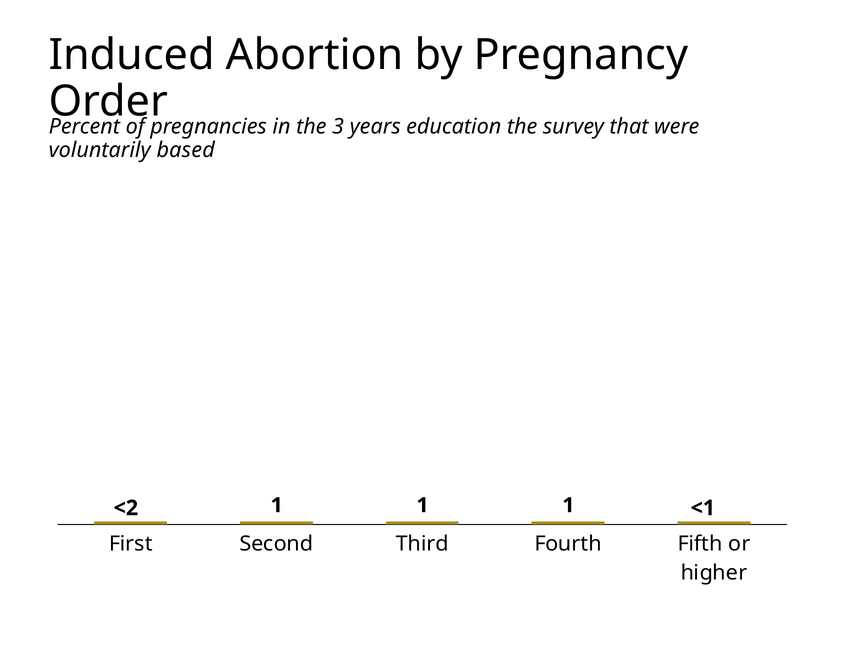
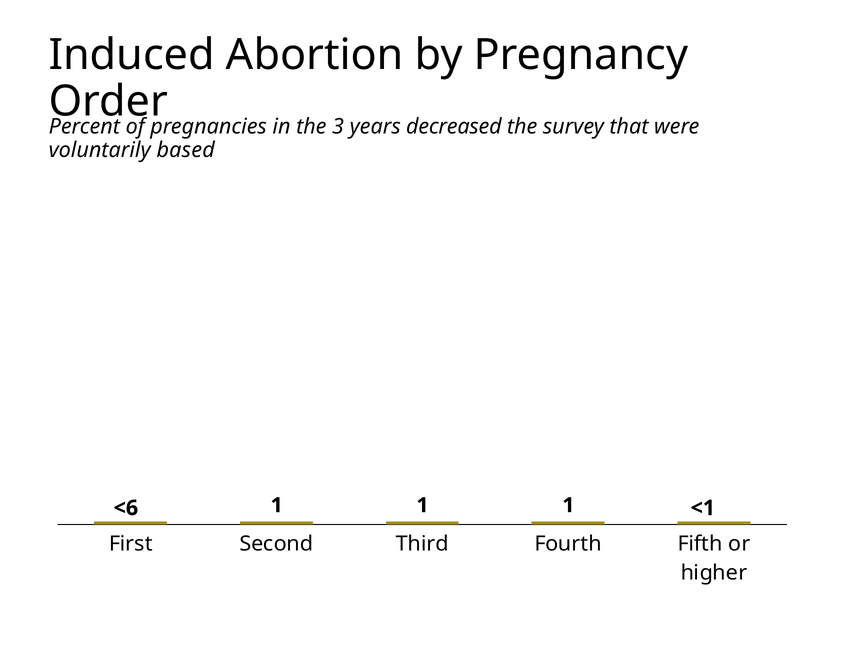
education: education -> decreased
<2: <2 -> <6
